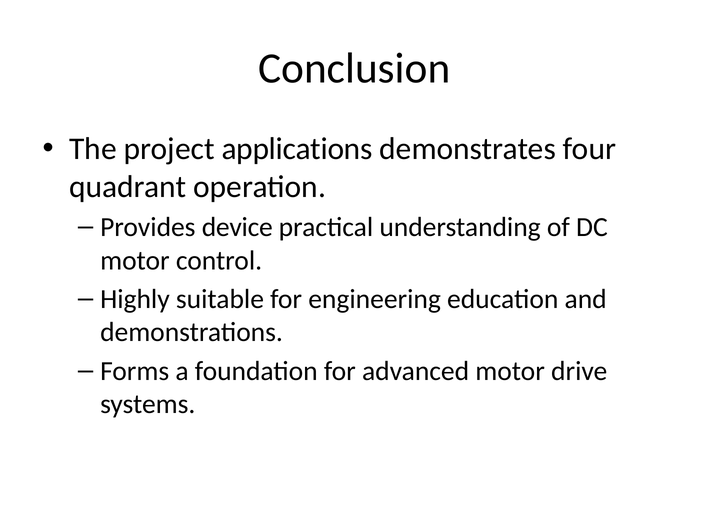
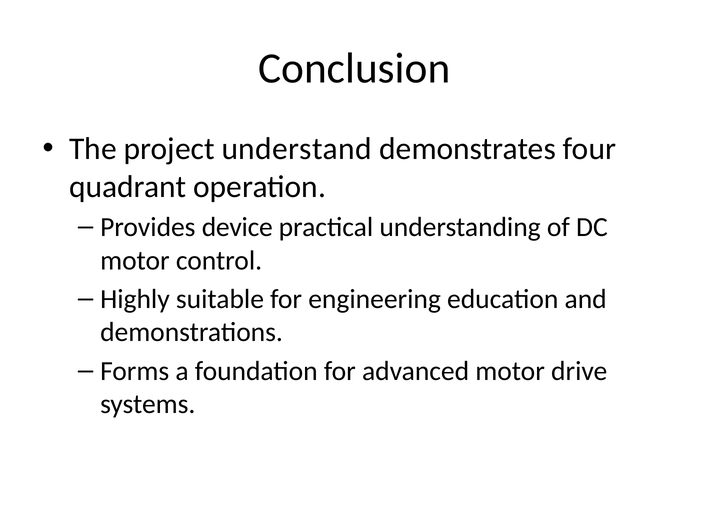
applications: applications -> understand
